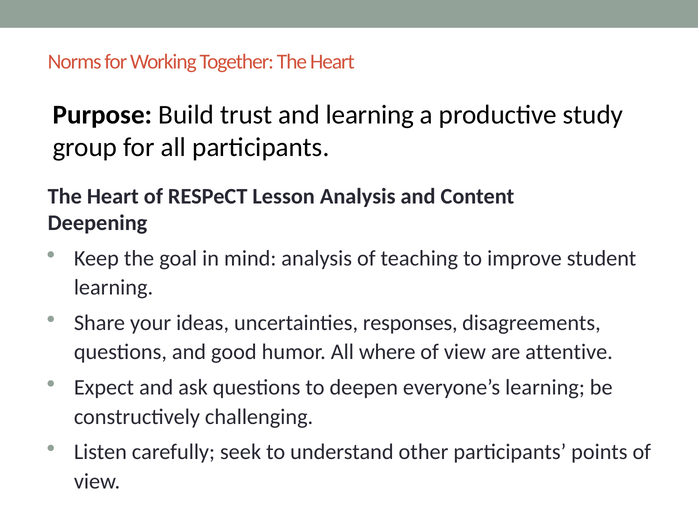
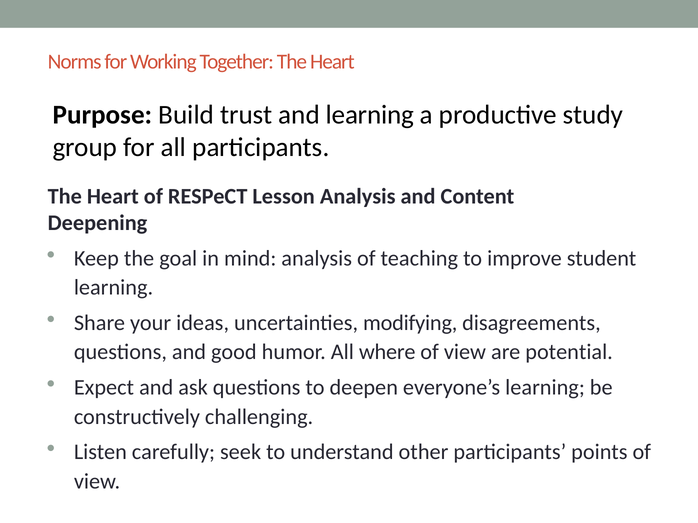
responses: responses -> modifying
attentive: attentive -> potential
